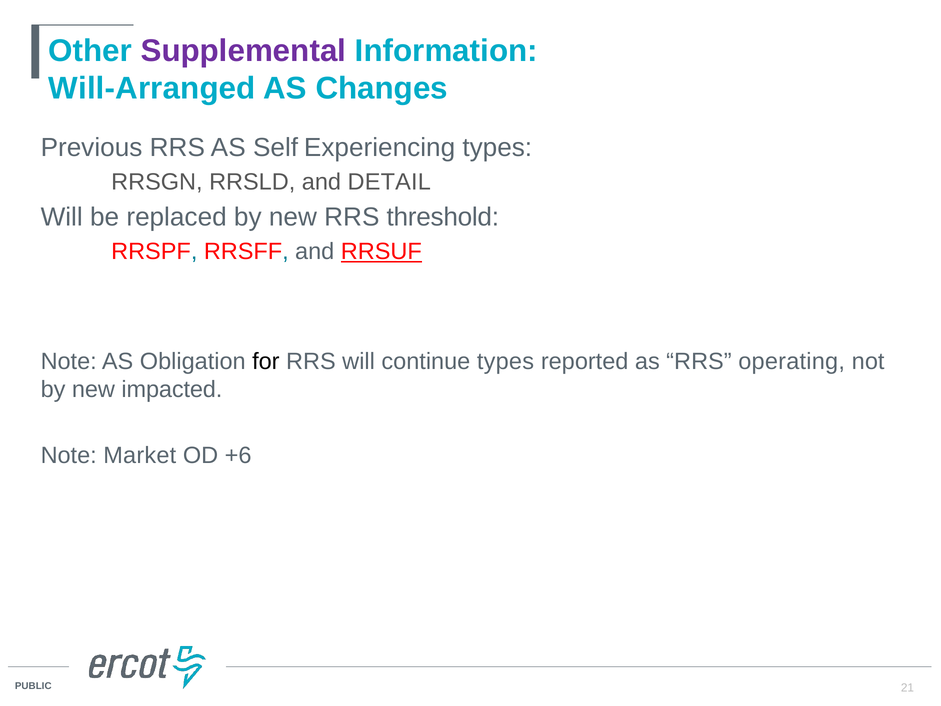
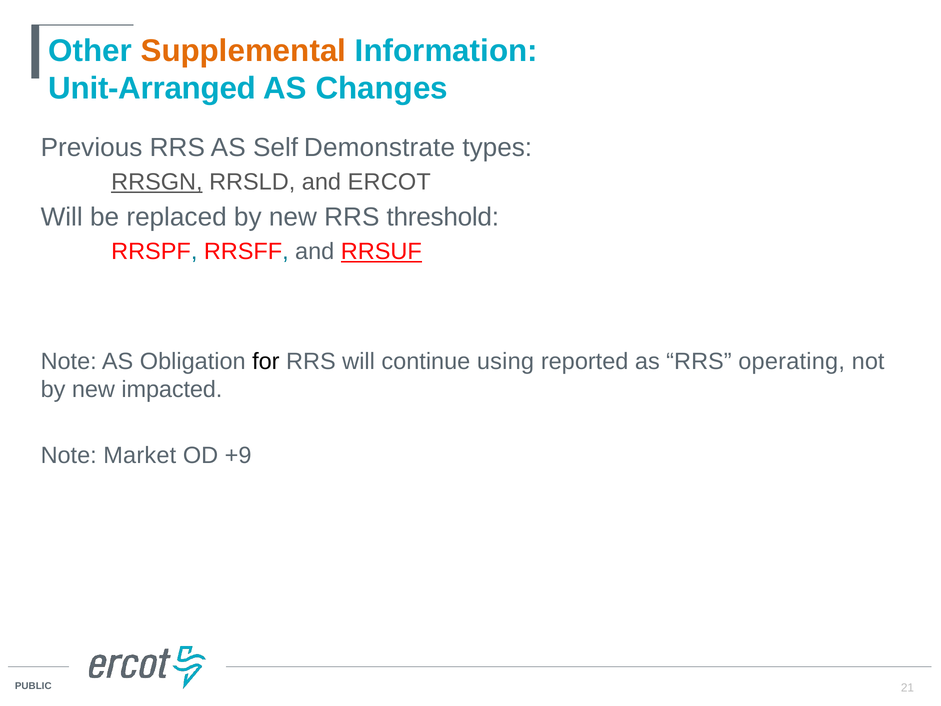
Supplemental colour: purple -> orange
Will-Arranged: Will-Arranged -> Unit-Arranged
Experiencing: Experiencing -> Demonstrate
RRSGN underline: none -> present
DETAIL: DETAIL -> ERCOT
continue types: types -> using
+6: +6 -> +9
